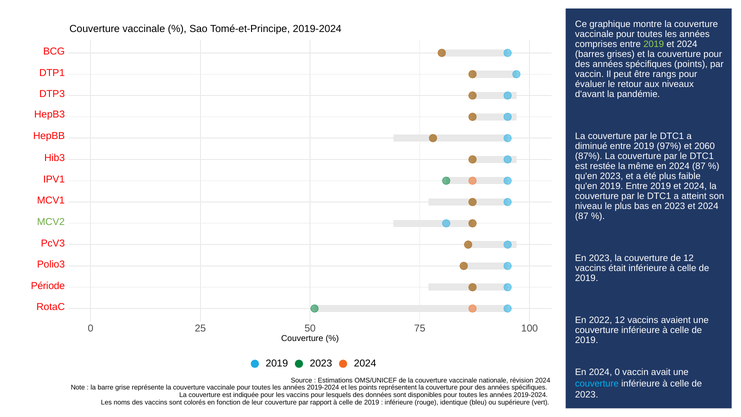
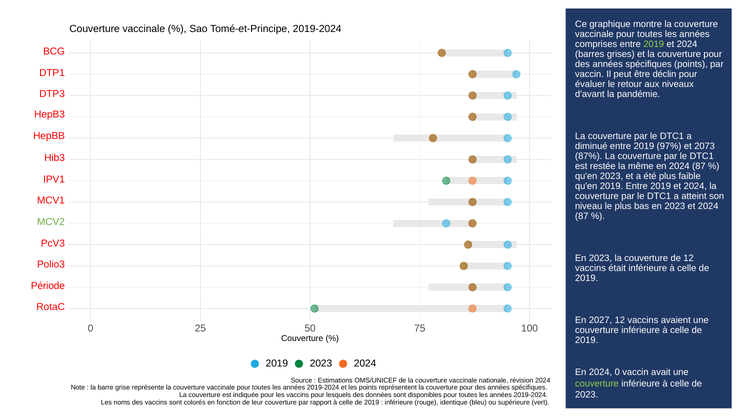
rangs: rangs -> déclin
2060: 2060 -> 2073
2022: 2022 -> 2027
couverture at (597, 383) colour: light blue -> light green
